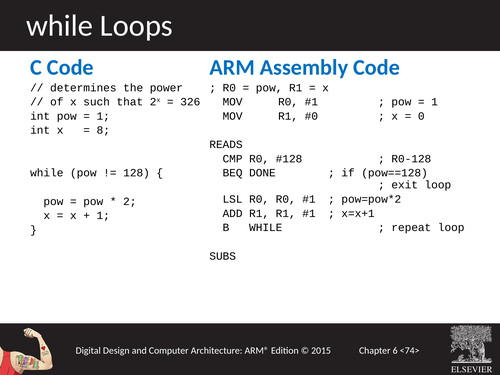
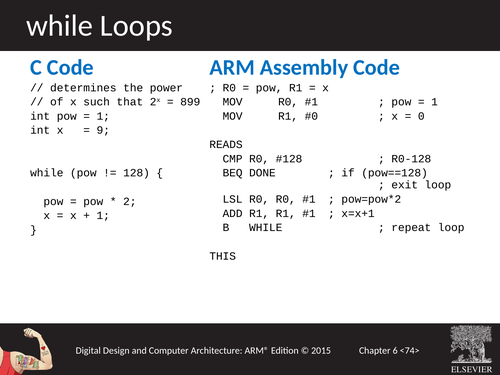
326: 326 -> 899
8: 8 -> 9
SUBS: SUBS -> THIS
